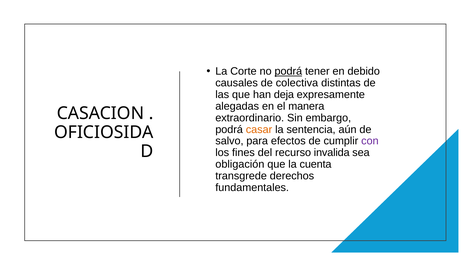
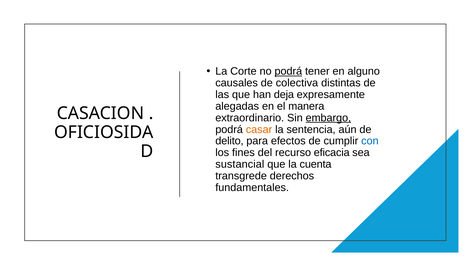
debido: debido -> alguno
embargo underline: none -> present
salvo: salvo -> delito
con colour: purple -> blue
invalida: invalida -> eficacia
obligación: obligación -> sustancial
